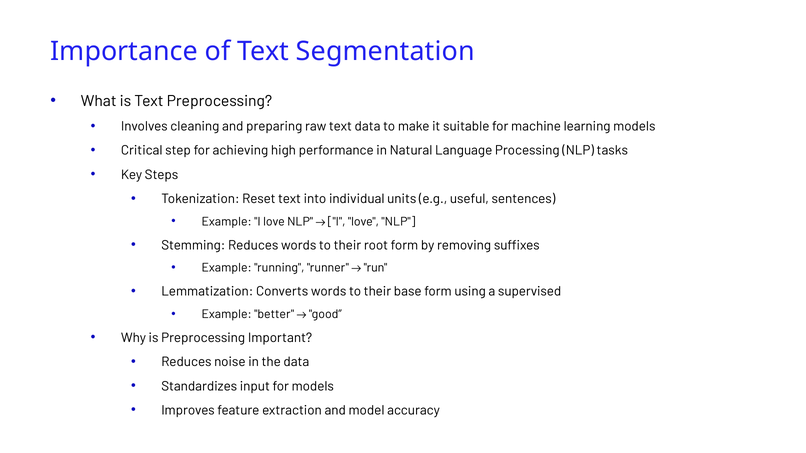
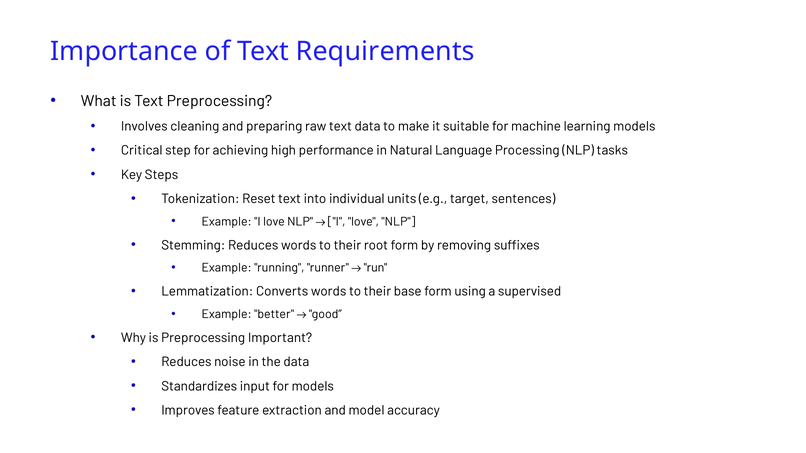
Segmentation: Segmentation -> Requirements
useful: useful -> target
